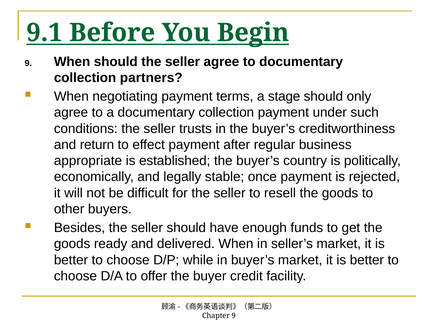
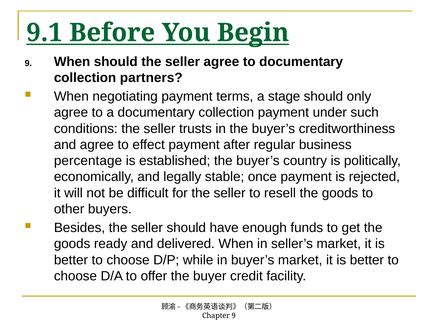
and return: return -> agree
appropriate: appropriate -> percentage
